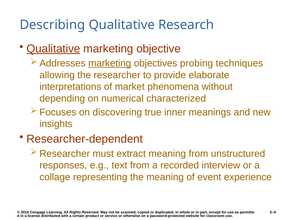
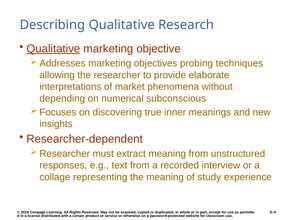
marketing at (110, 63) underline: present -> none
characterized: characterized -> subconscious
event: event -> study
